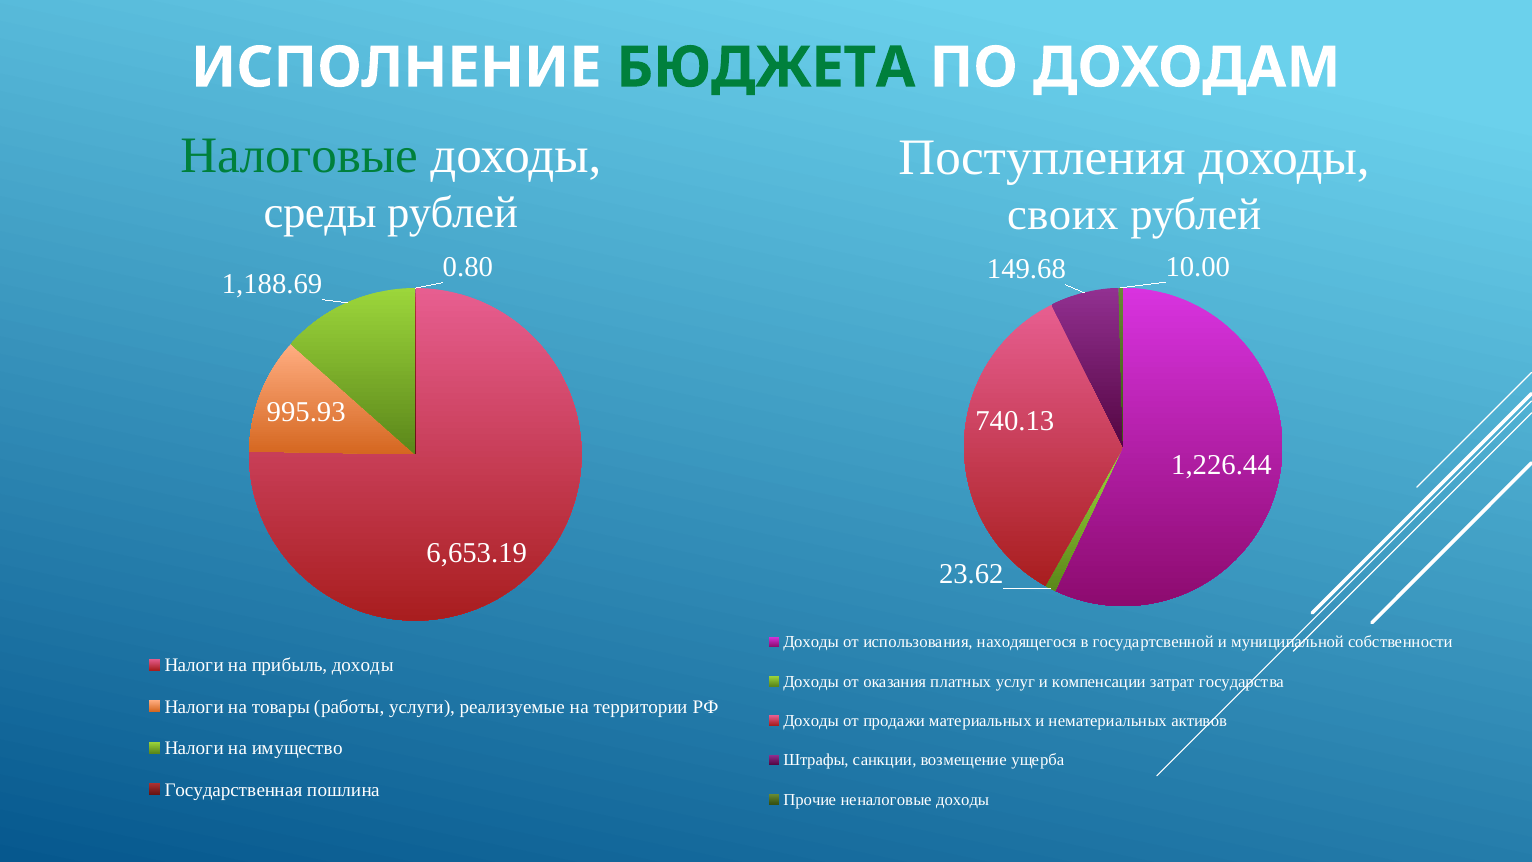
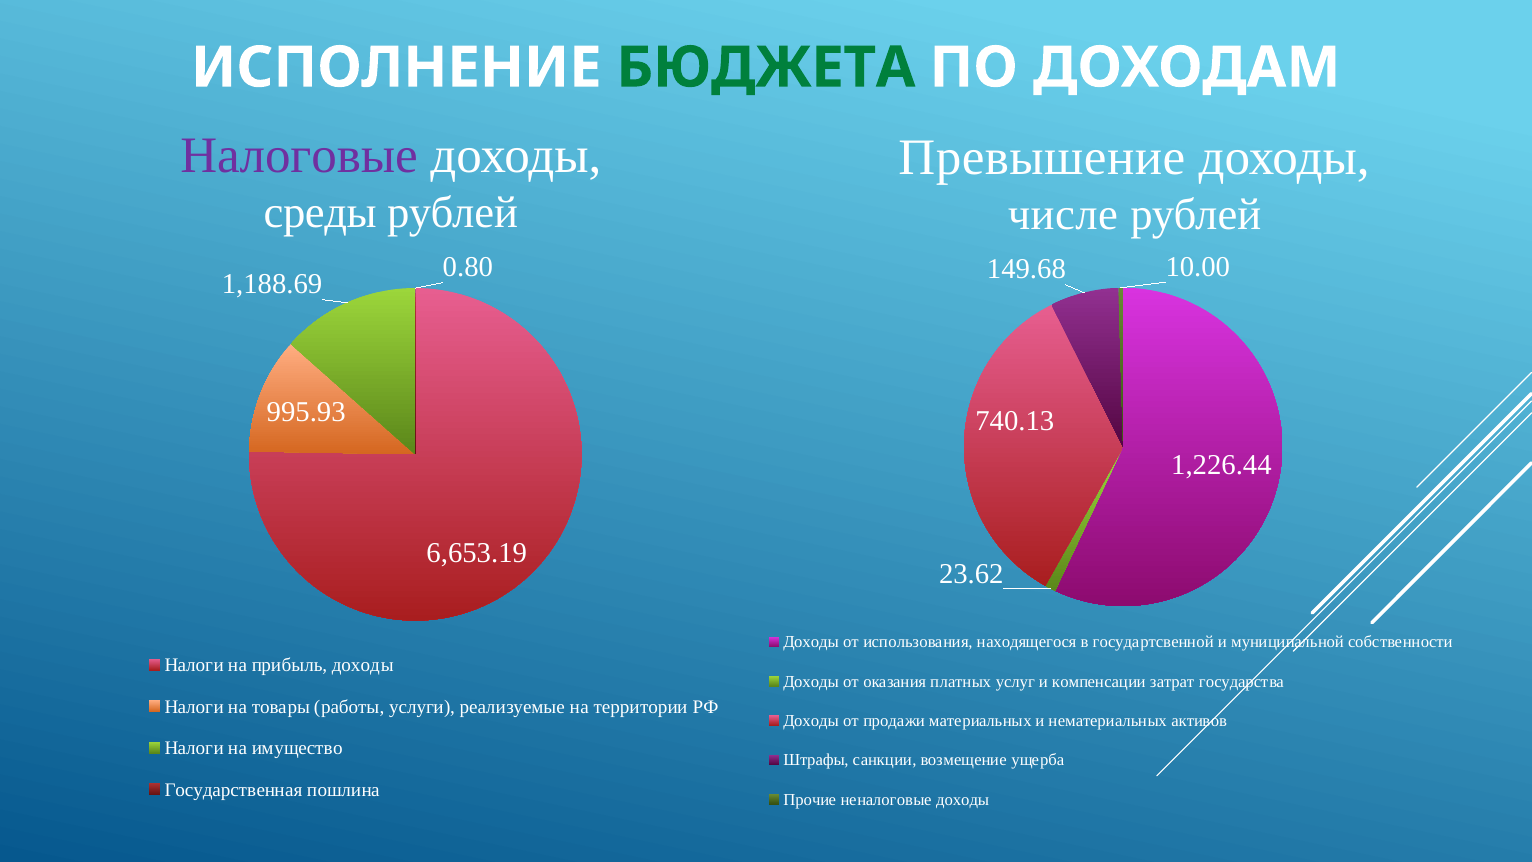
Налоговые colour: green -> purple
Поступления: Поступления -> Превышение
своих: своих -> числе
